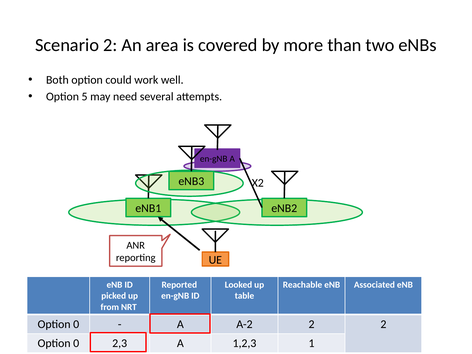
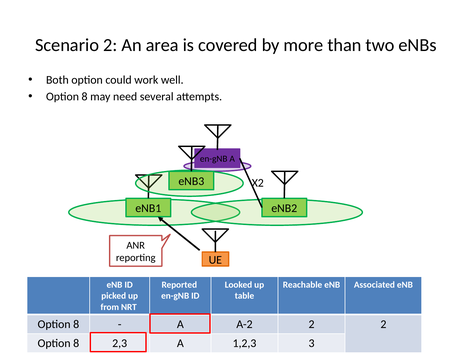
5 at (85, 97): 5 -> 8
0 at (76, 324): 0 -> 8
0 at (76, 343): 0 -> 8
1: 1 -> 3
